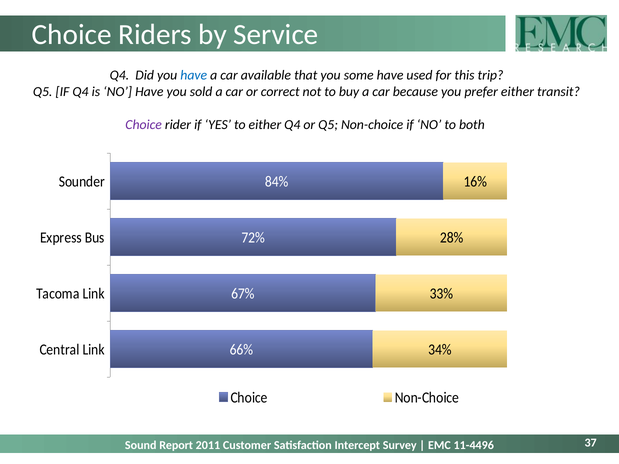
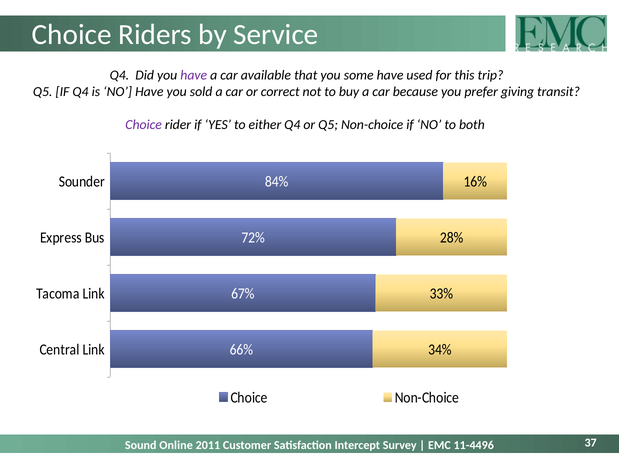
have at (194, 75) colour: blue -> purple
prefer either: either -> giving
Report: Report -> Online
